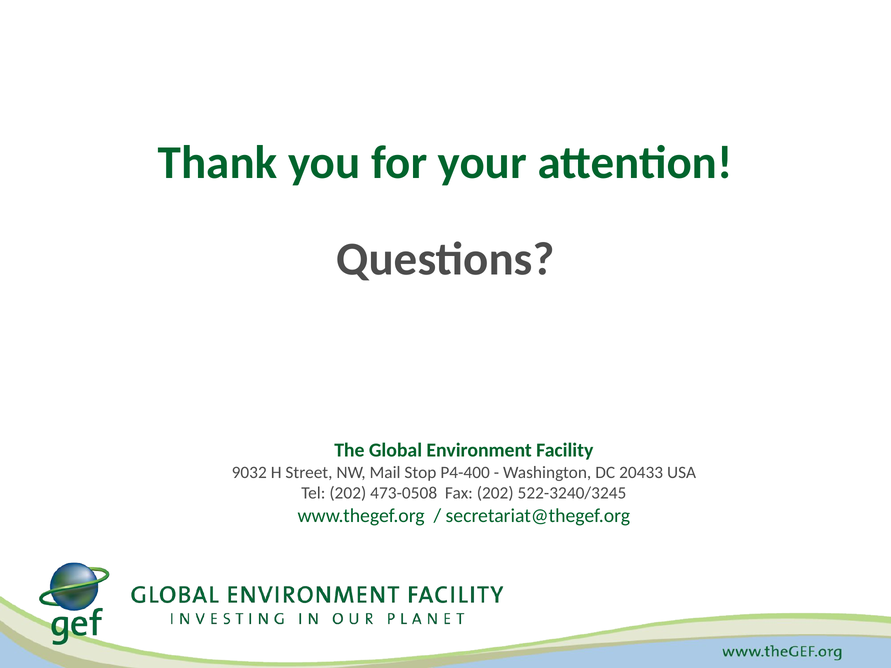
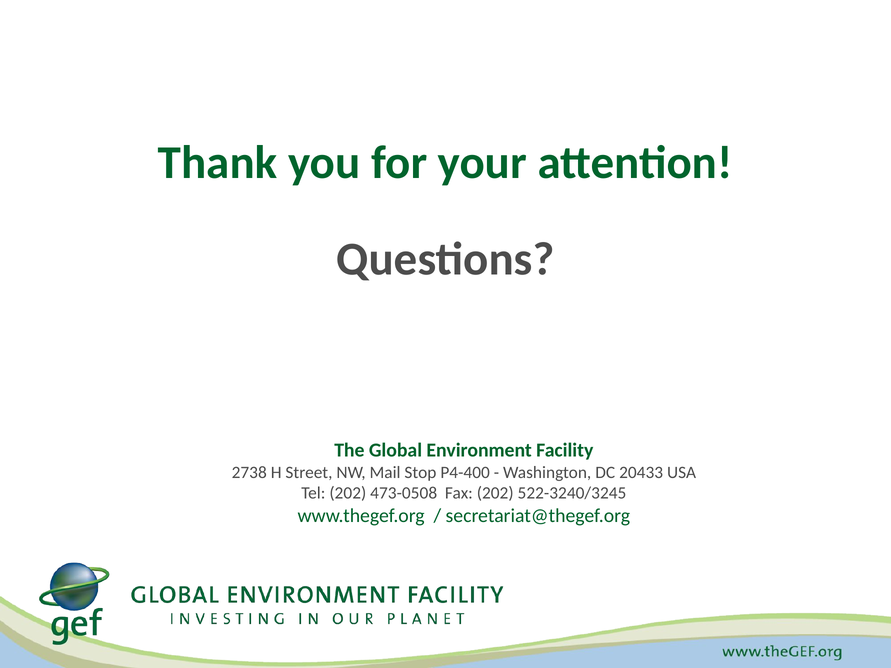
9032: 9032 -> 2738
